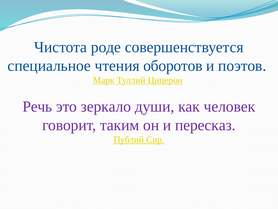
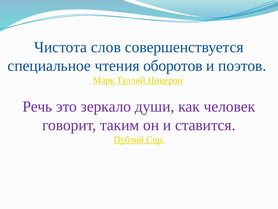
роде: роде -> слов
пересказ: пересказ -> ставится
